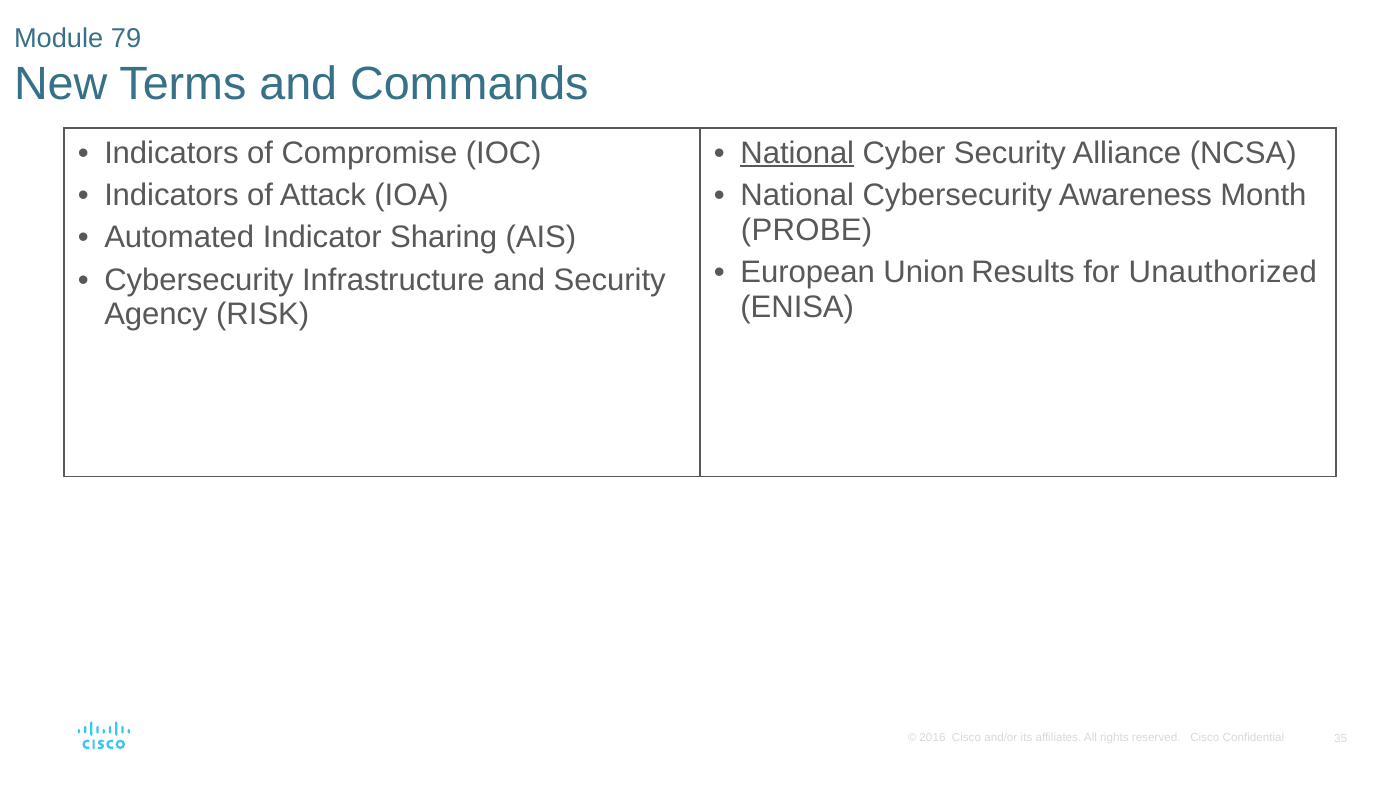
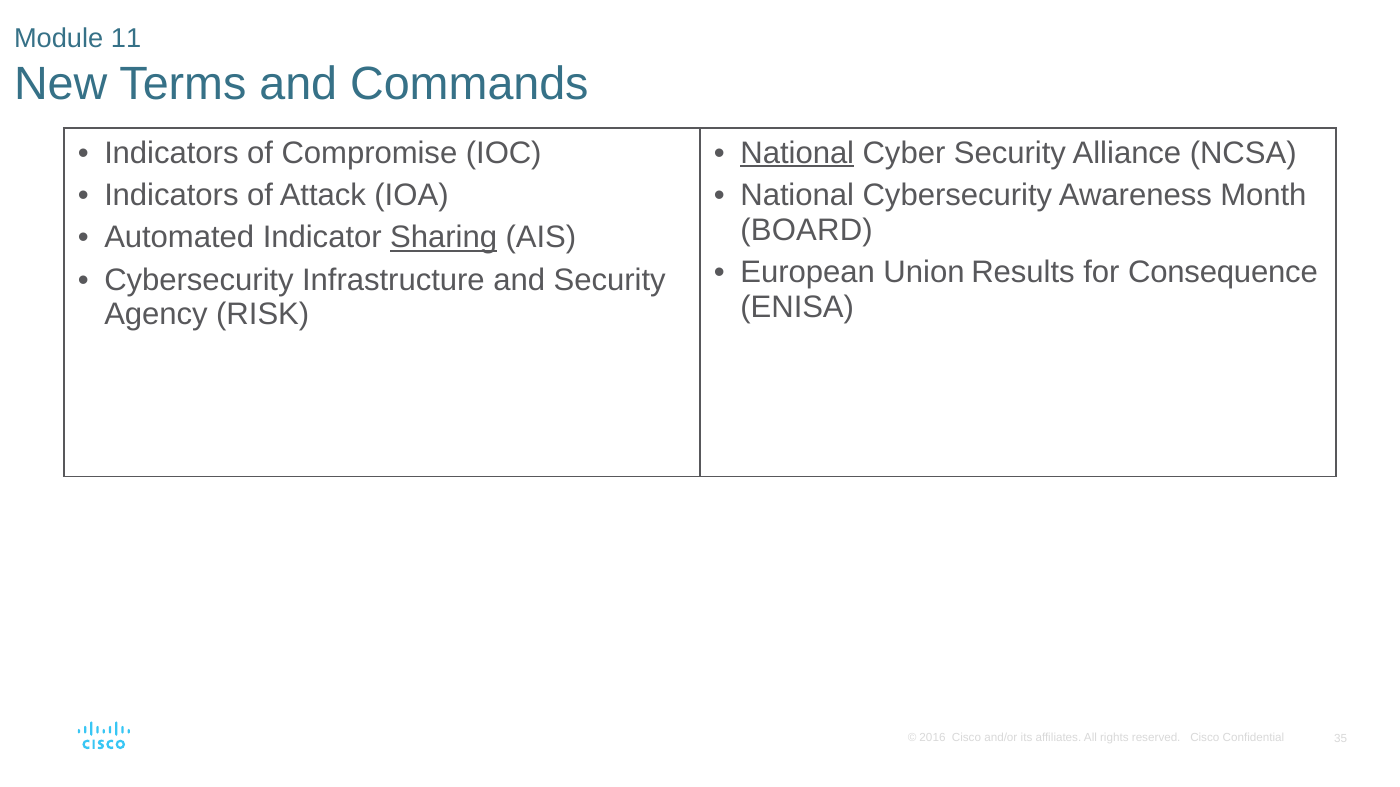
79: 79 -> 11
PROBE: PROBE -> BOARD
Sharing underline: none -> present
Unauthorized: Unauthorized -> Consequence
